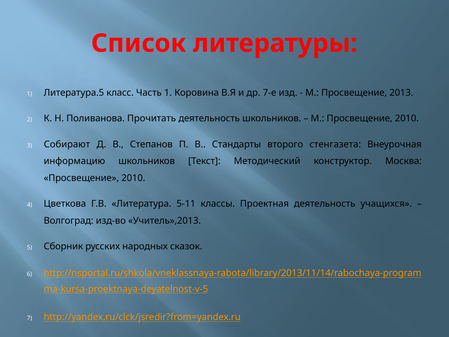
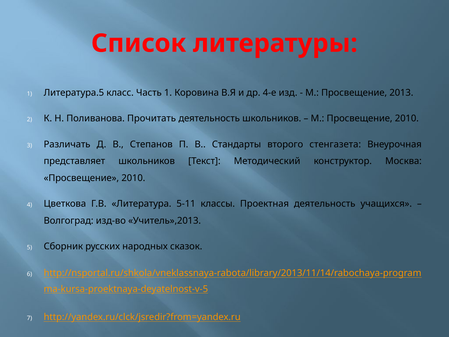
7-е: 7-е -> 4-е
Собирают: Собирают -> Различать
информацию: информацию -> представляет
